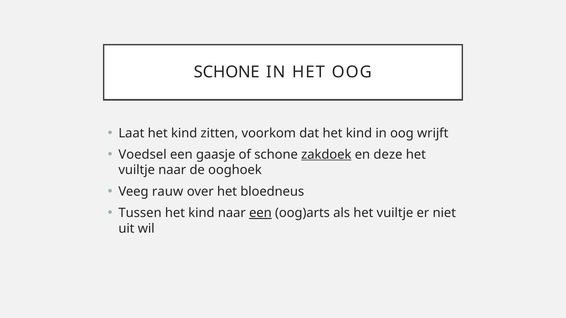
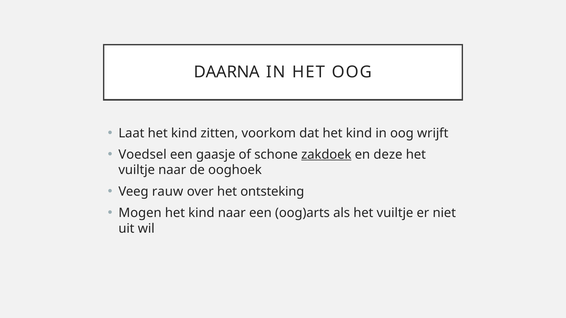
SCHONE at (227, 72): SCHONE -> DAARNA
bloedneus: bloedneus -> ontsteking
Tussen: Tussen -> Mogen
een at (260, 213) underline: present -> none
